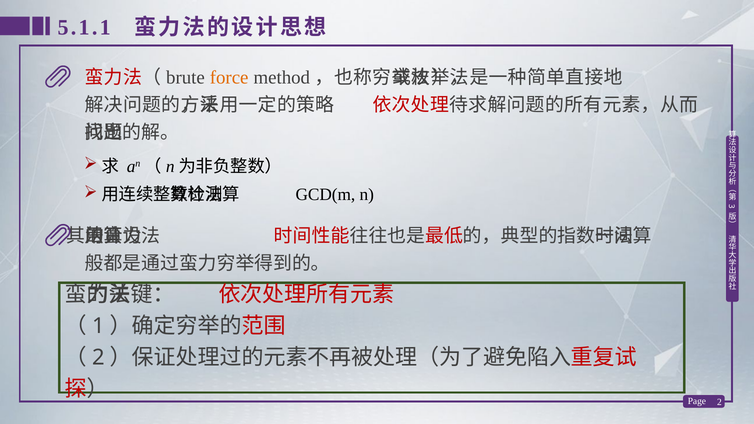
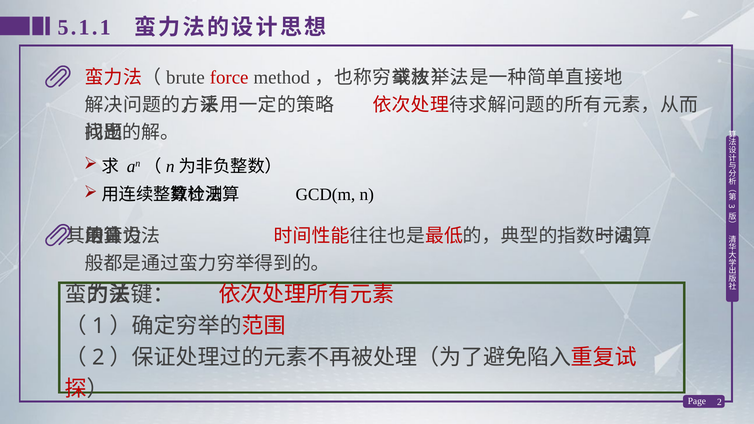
force colour: orange -> red
